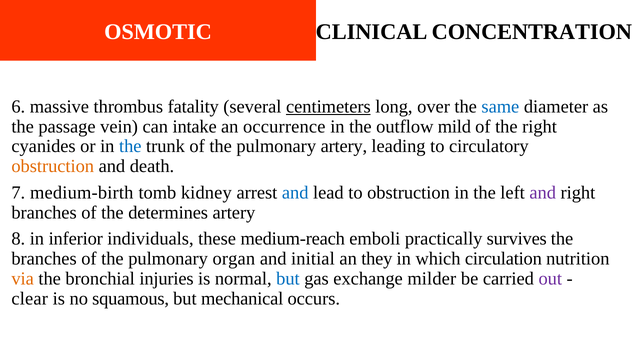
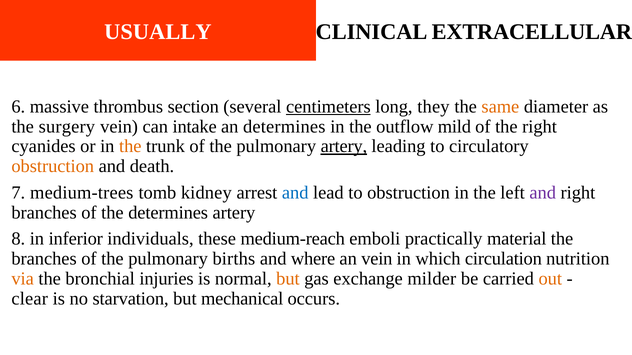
CONCENTRATION: CONCENTRATION -> EXTRACELLULAR
OSMOTIC: OSMOTIC -> USUALLY
fatality: fatality -> section
over: over -> they
same colour: blue -> orange
passage: passage -> surgery
an occurrence: occurrence -> determines
the at (130, 147) colour: blue -> orange
artery at (344, 147) underline: none -> present
medium-birth: medium-birth -> medium-trees
survives: survives -> material
organ: organ -> births
initial: initial -> where
an they: they -> vein
but at (288, 279) colour: blue -> orange
out colour: purple -> orange
squamous: squamous -> starvation
